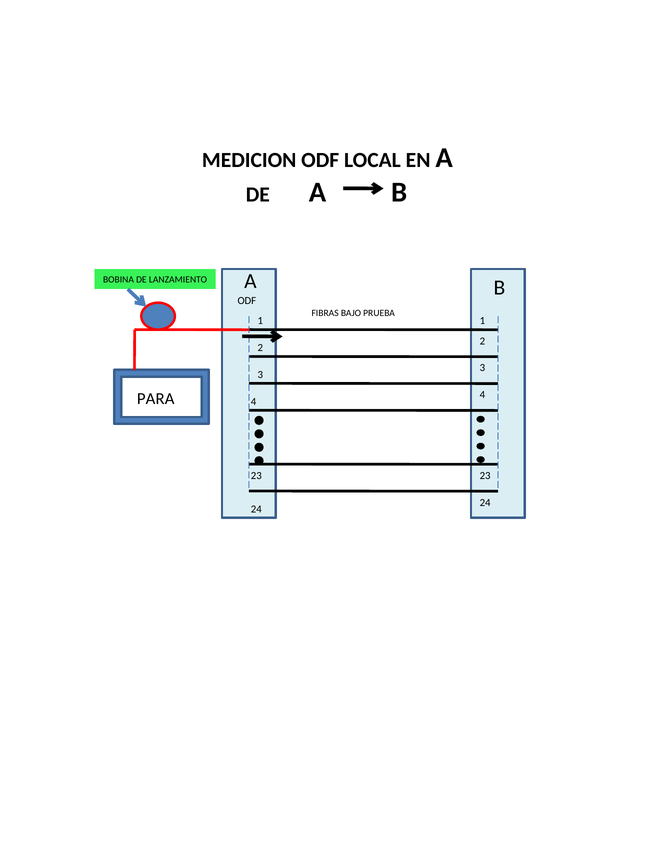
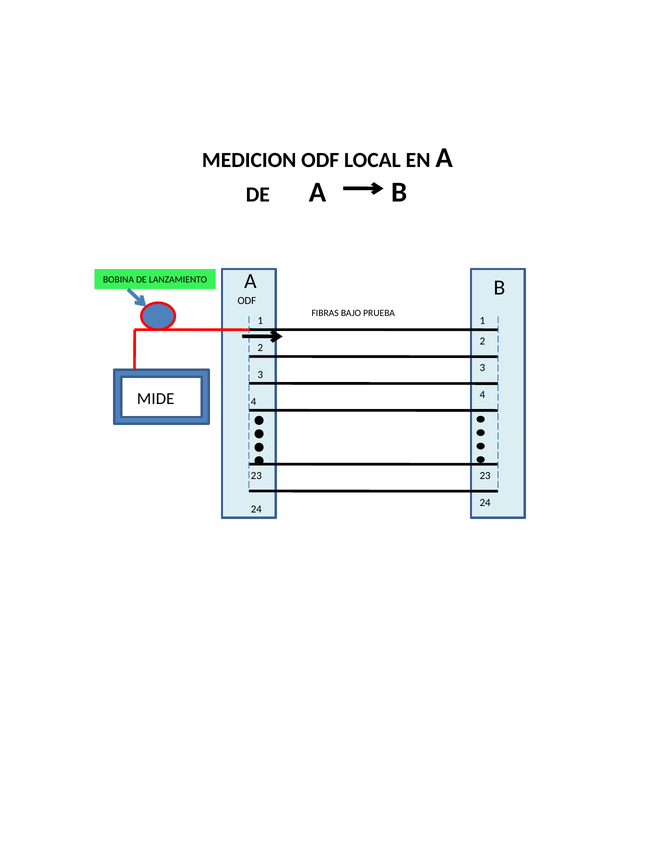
PARA: PARA -> MIDE
